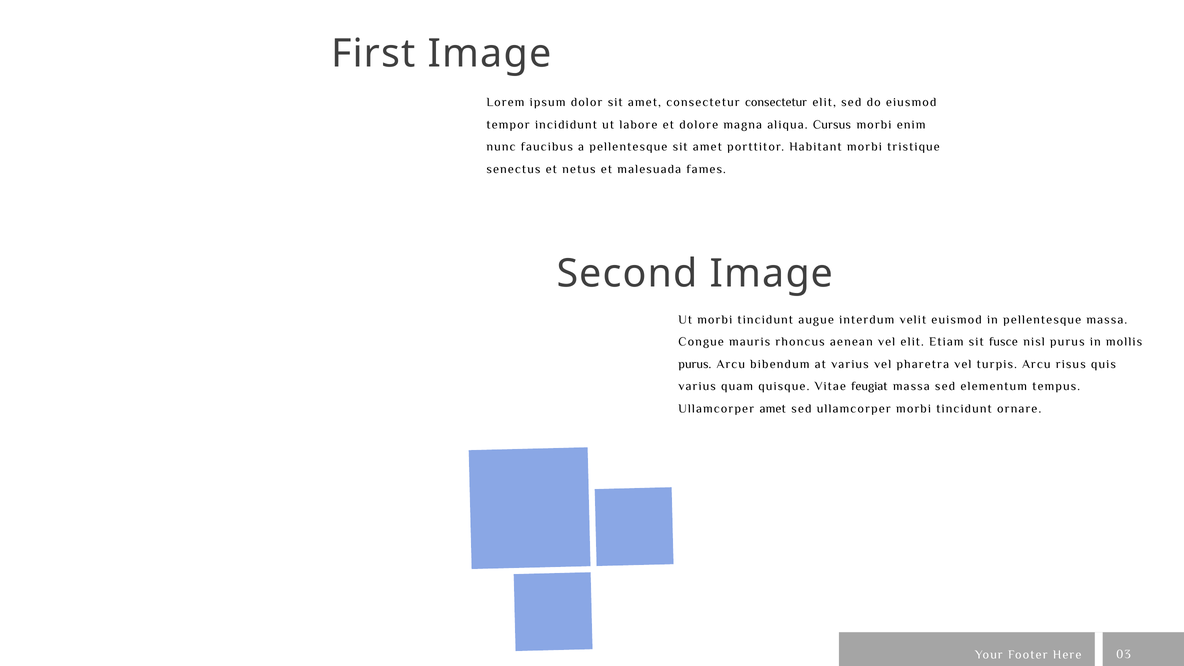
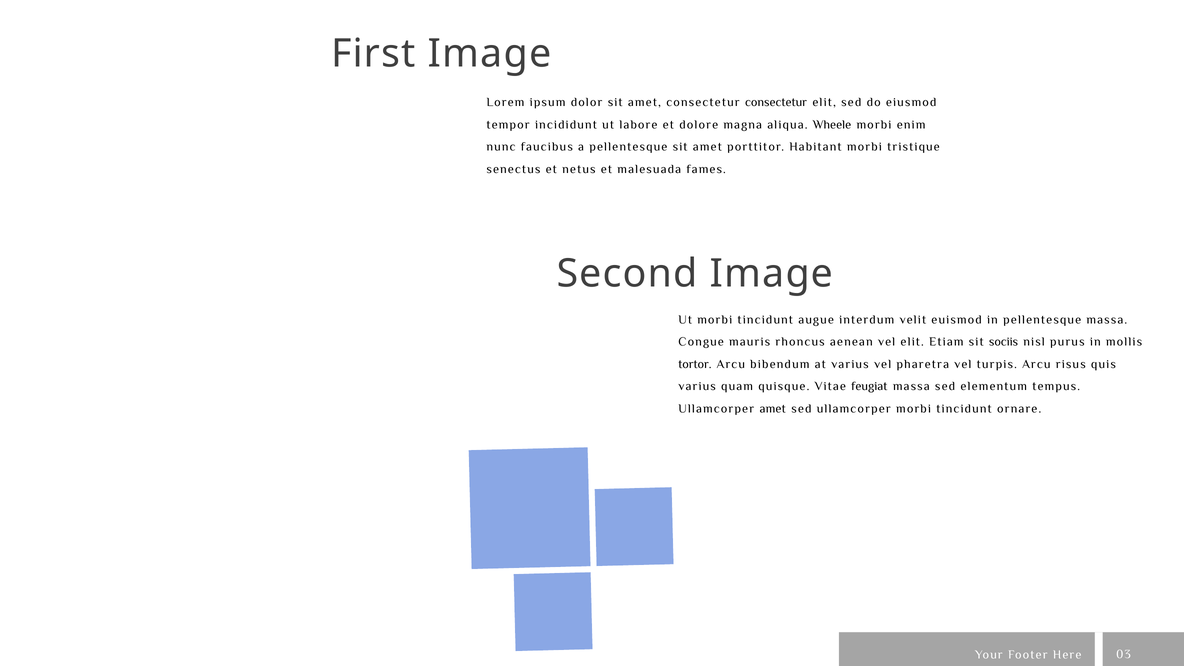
Cursus: Cursus -> Wheele
fusce: fusce -> sociis
purus at (695, 364): purus -> tortor
